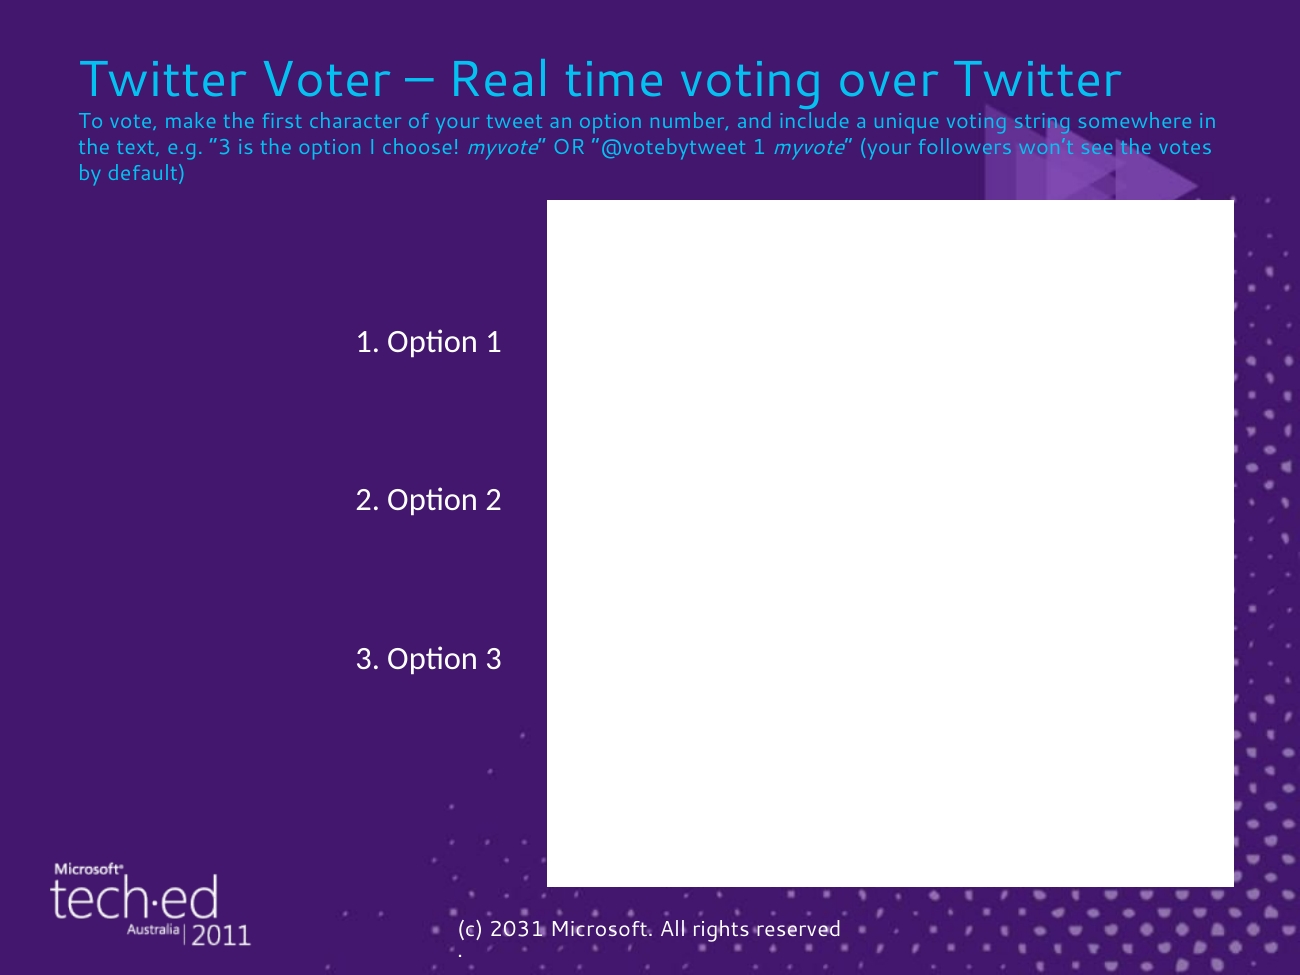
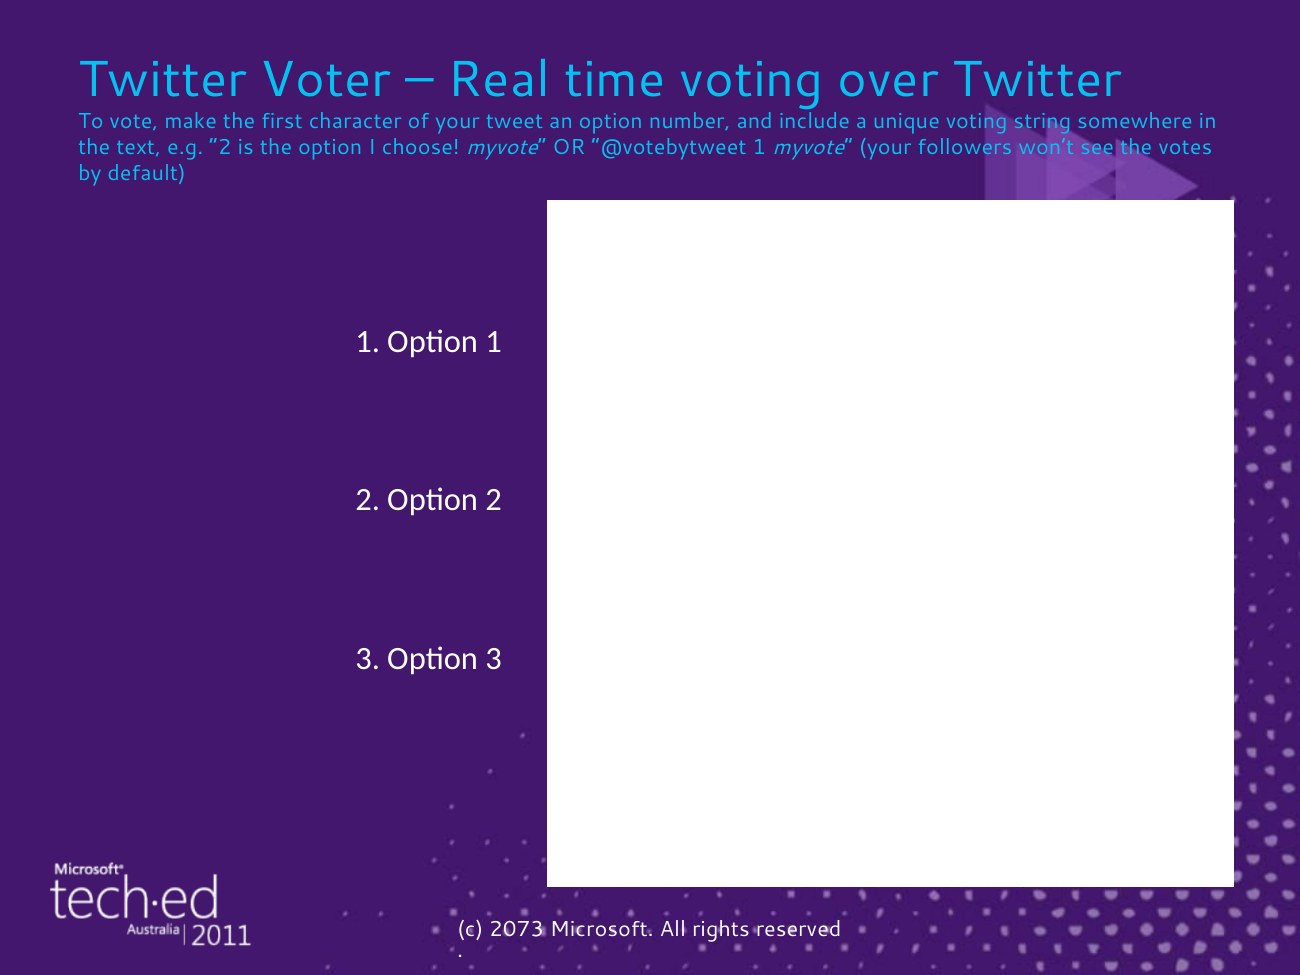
e.g 3: 3 -> 2
2031: 2031 -> 2073
